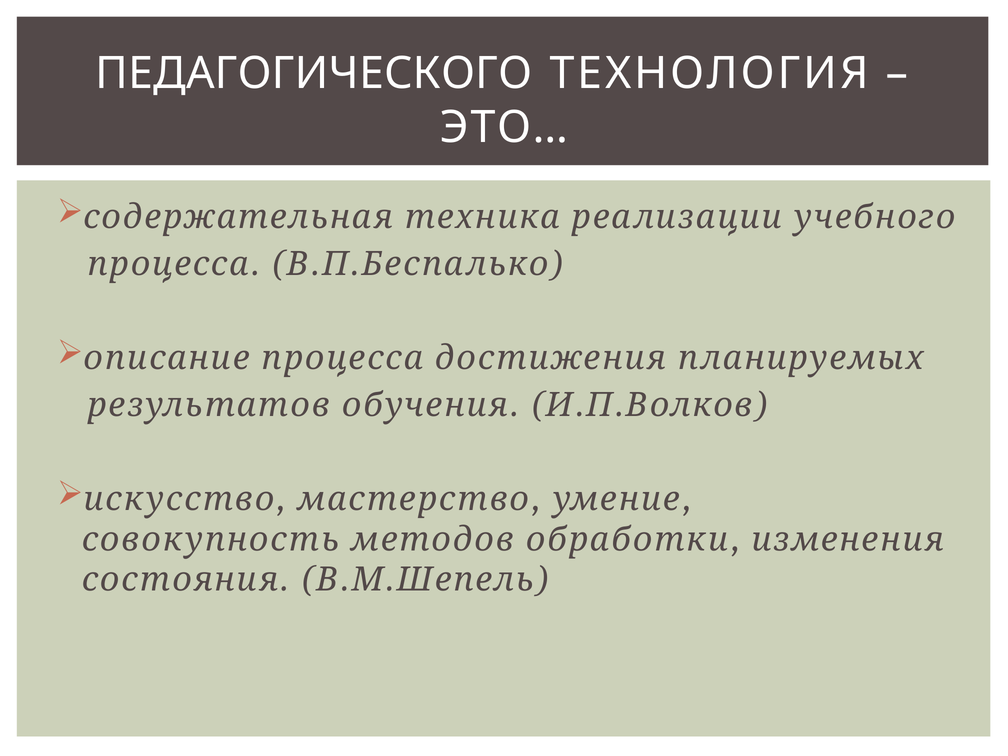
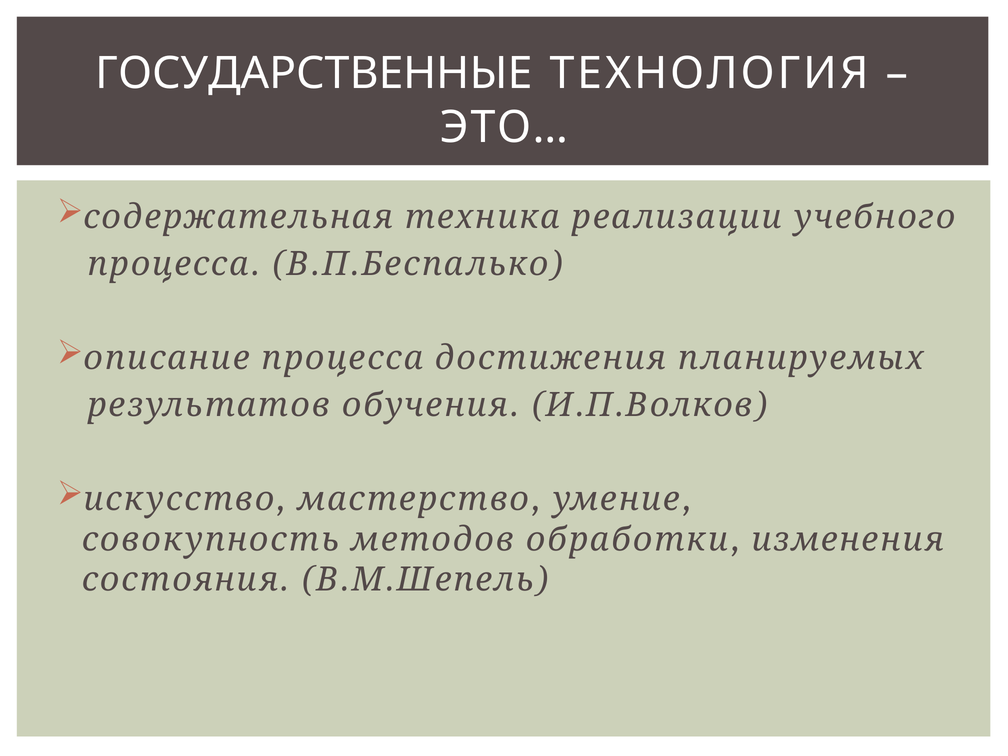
ПЕДАГОГИЧЕСКОГО: ПЕДАГОГИЧЕСКОГО -> ГОСУДАРСТВЕННЫЕ
